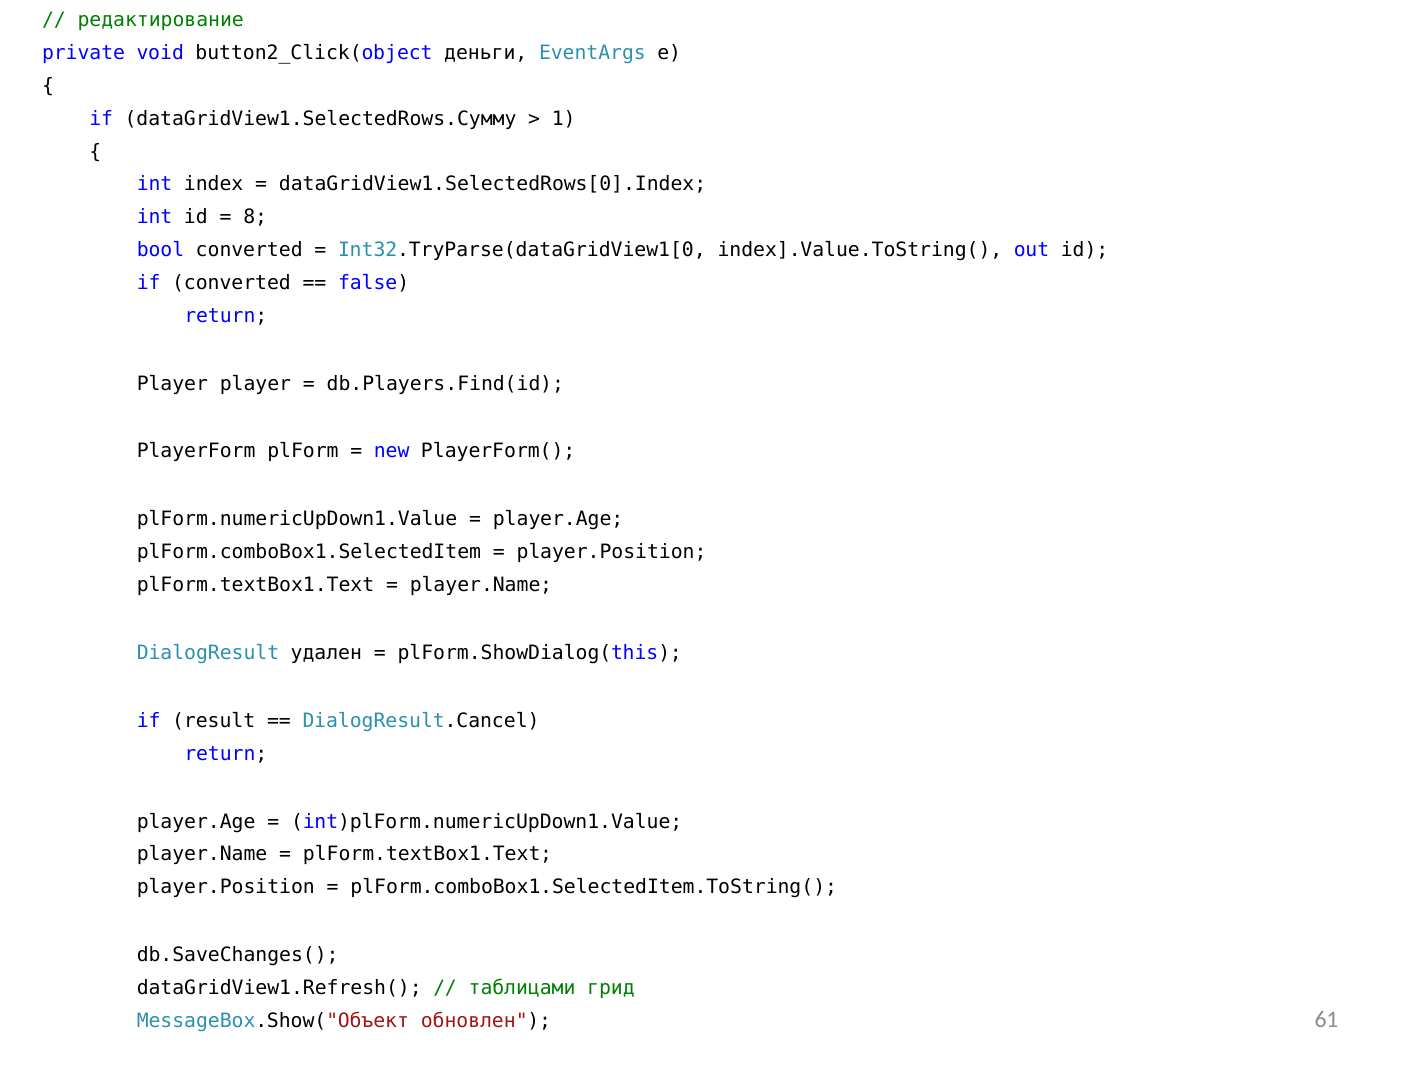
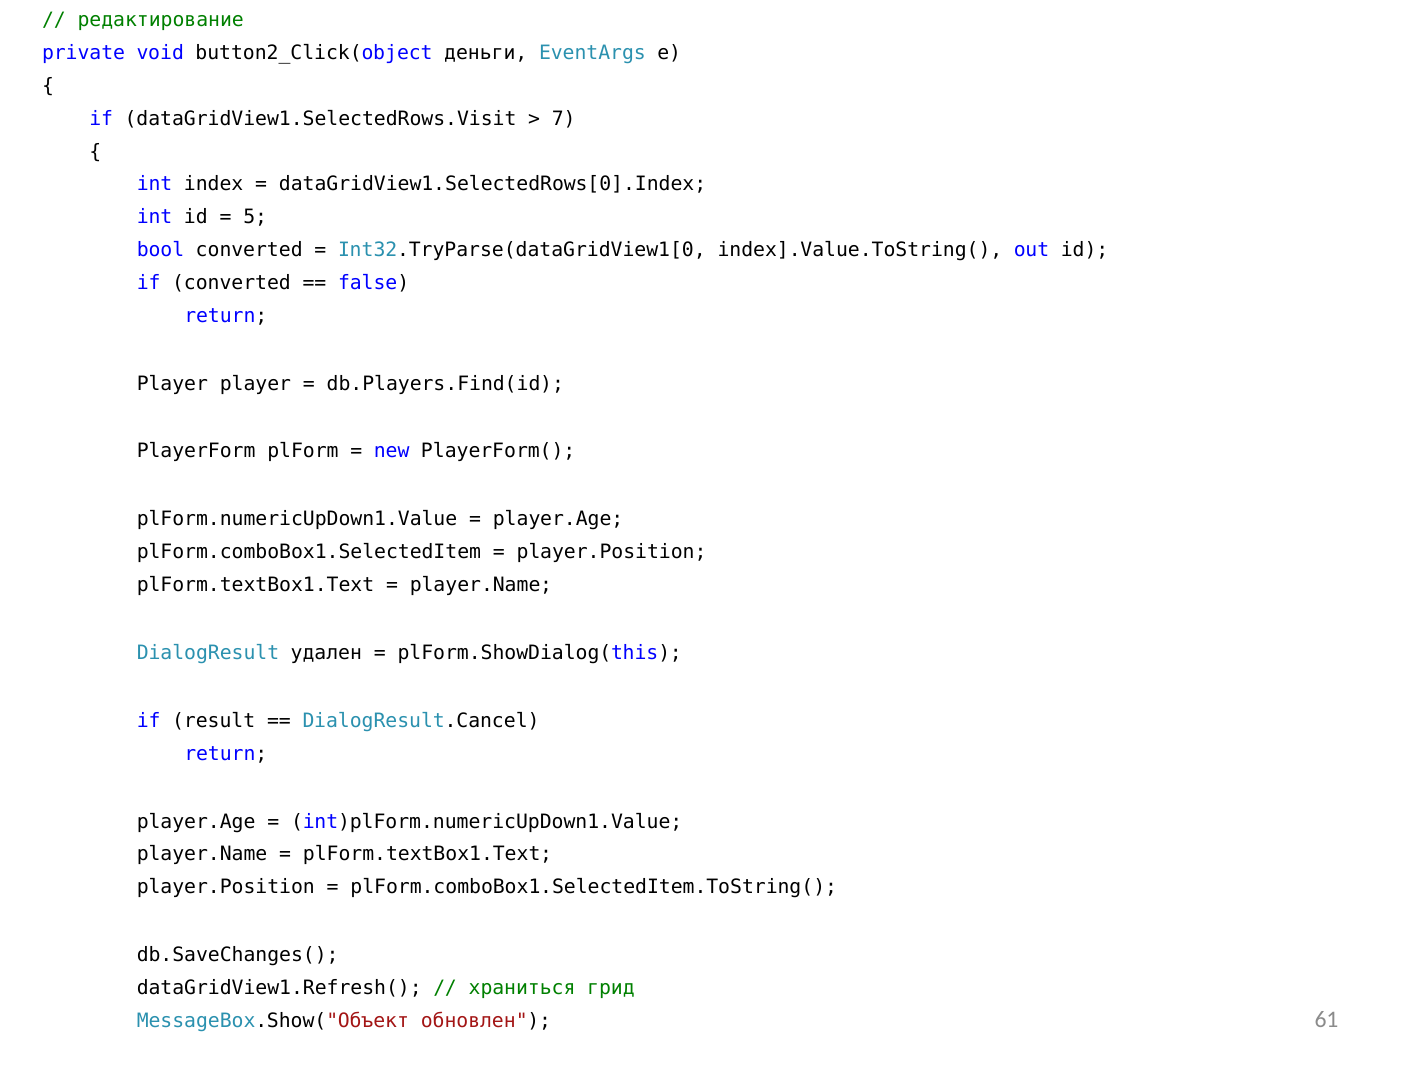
dataGridView1.SelectedRows.Сумму: dataGridView1.SelectedRows.Сумму -> dataGridView1.SelectedRows.Visit
1: 1 -> 7
8: 8 -> 5
таблицами: таблицами -> храниться
